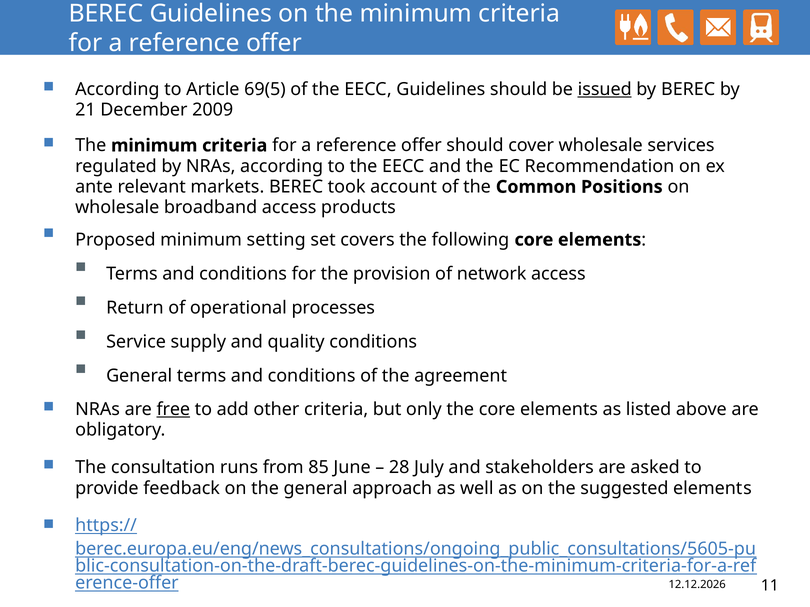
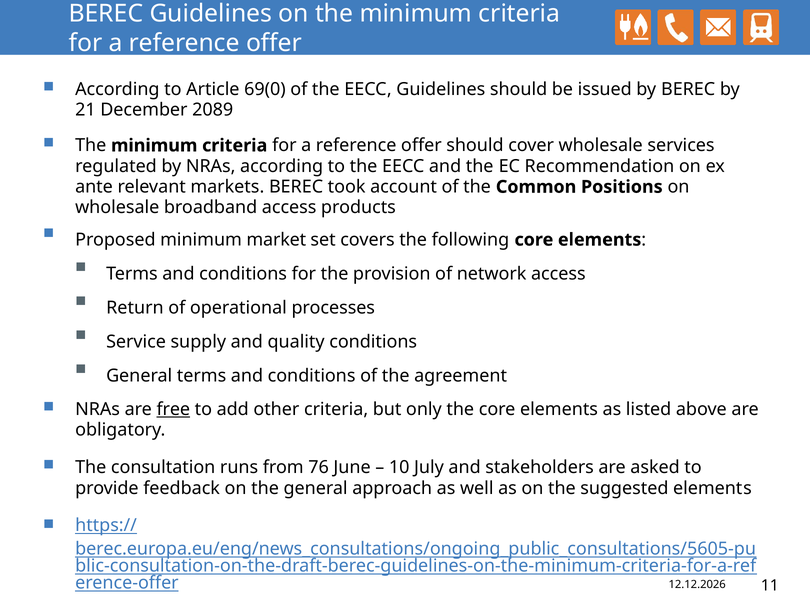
69(5: 69(5 -> 69(0
issued underline: present -> none
2009: 2009 -> 2089
setting: setting -> market
85: 85 -> 76
28: 28 -> 10
